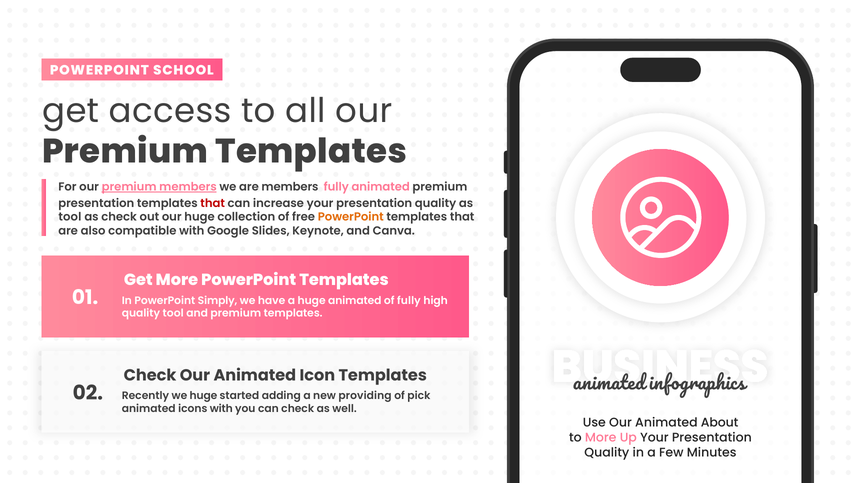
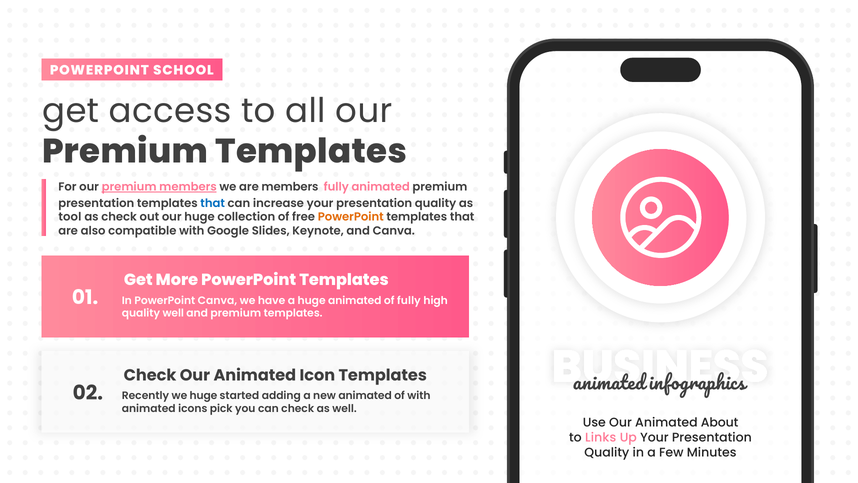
that at (213, 203) colour: red -> blue
PowerPoint Simply: Simply -> Canva
quality tool: tool -> well
new providing: providing -> animated
of pick: pick -> with
icons with: with -> pick
to More: More -> Links
